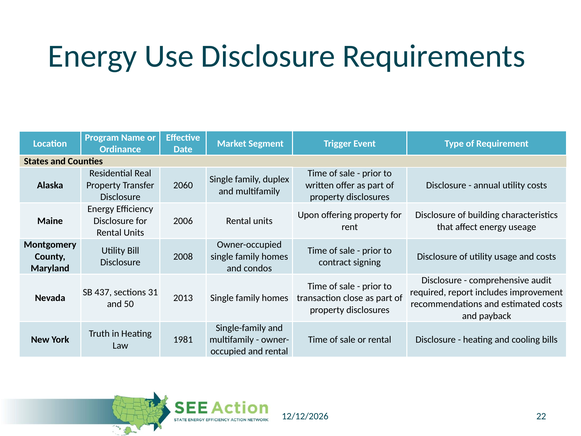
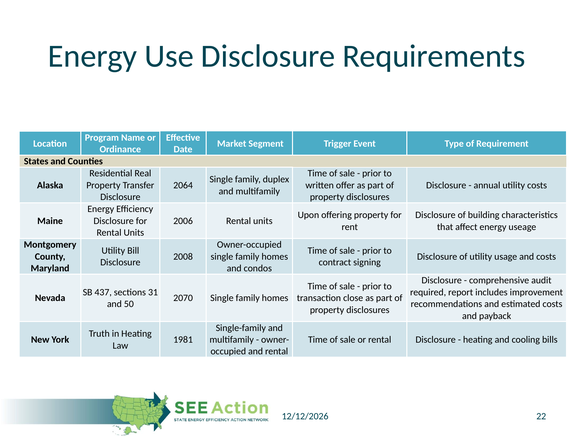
2060: 2060 -> 2064
2013: 2013 -> 2070
